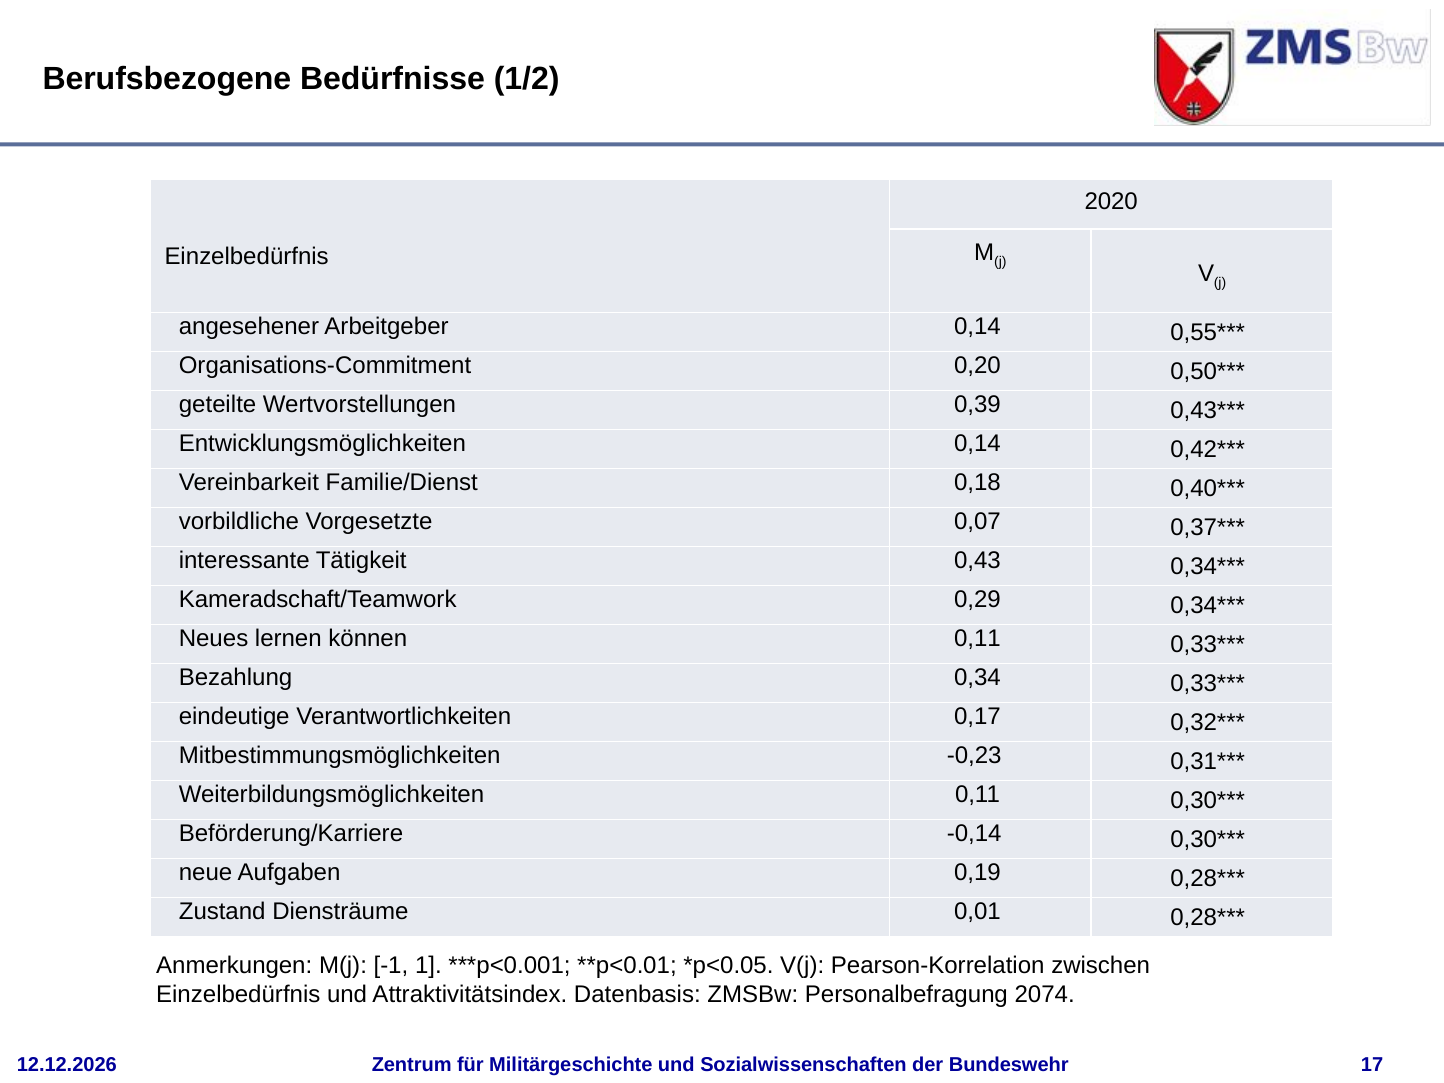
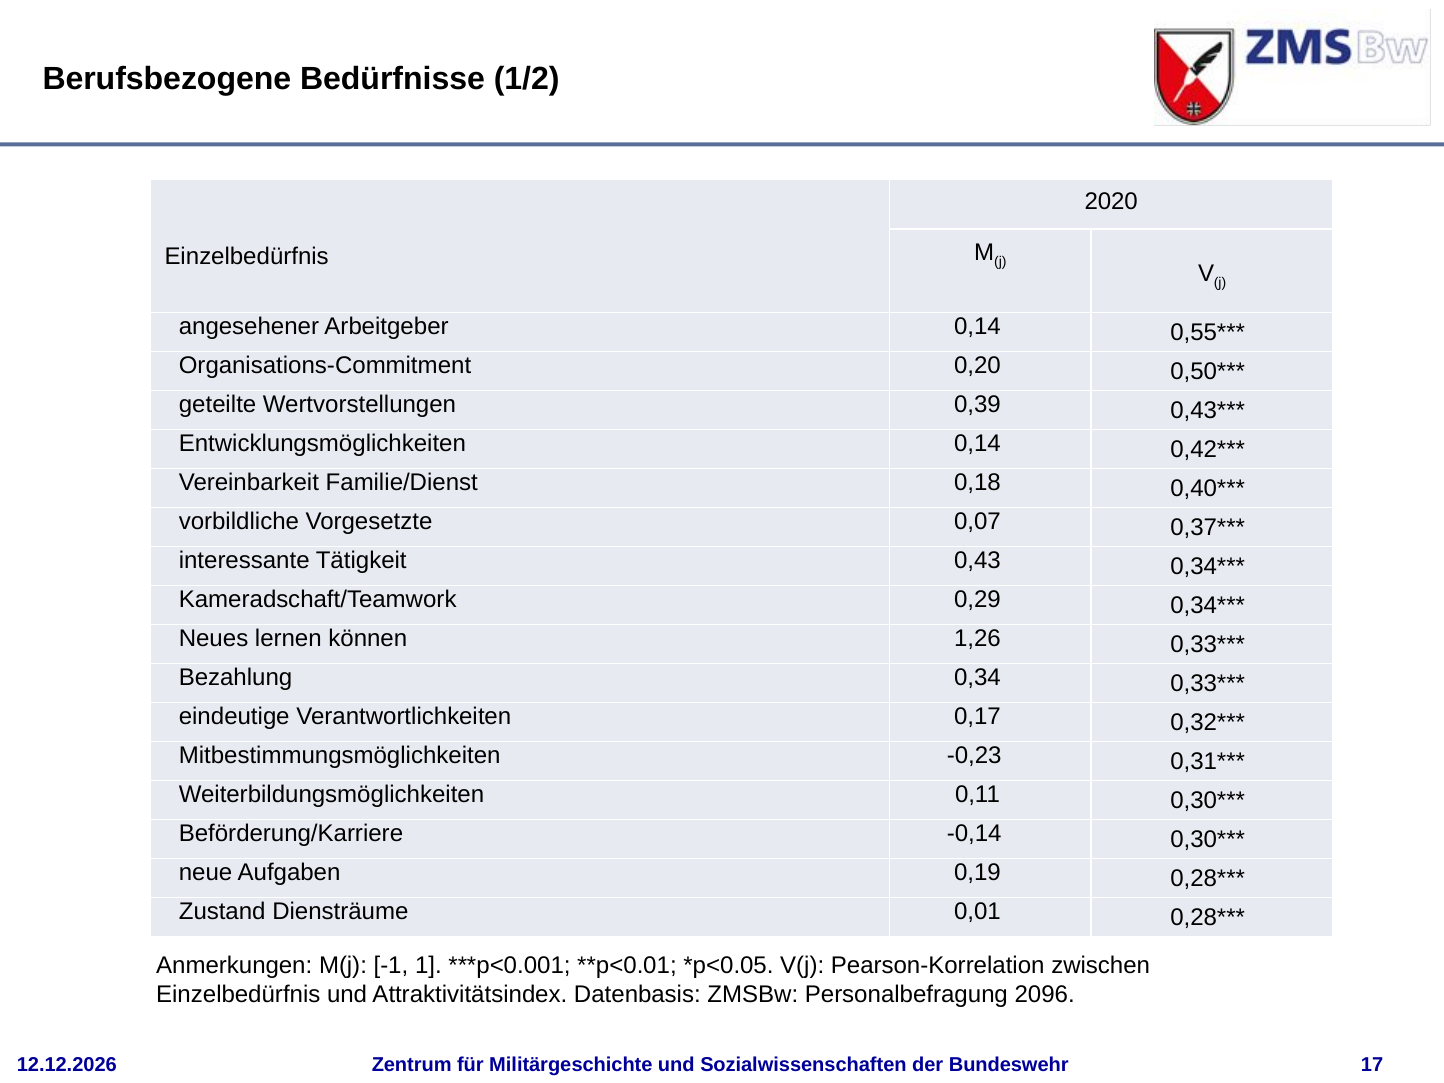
können 0,11: 0,11 -> 1,26
2074: 2074 -> 2096
